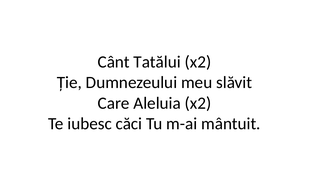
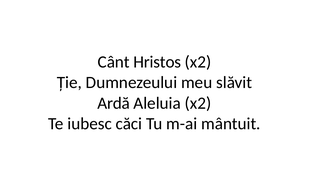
Tatălui: Tatălui -> Hristos
Care: Care -> Ardă
